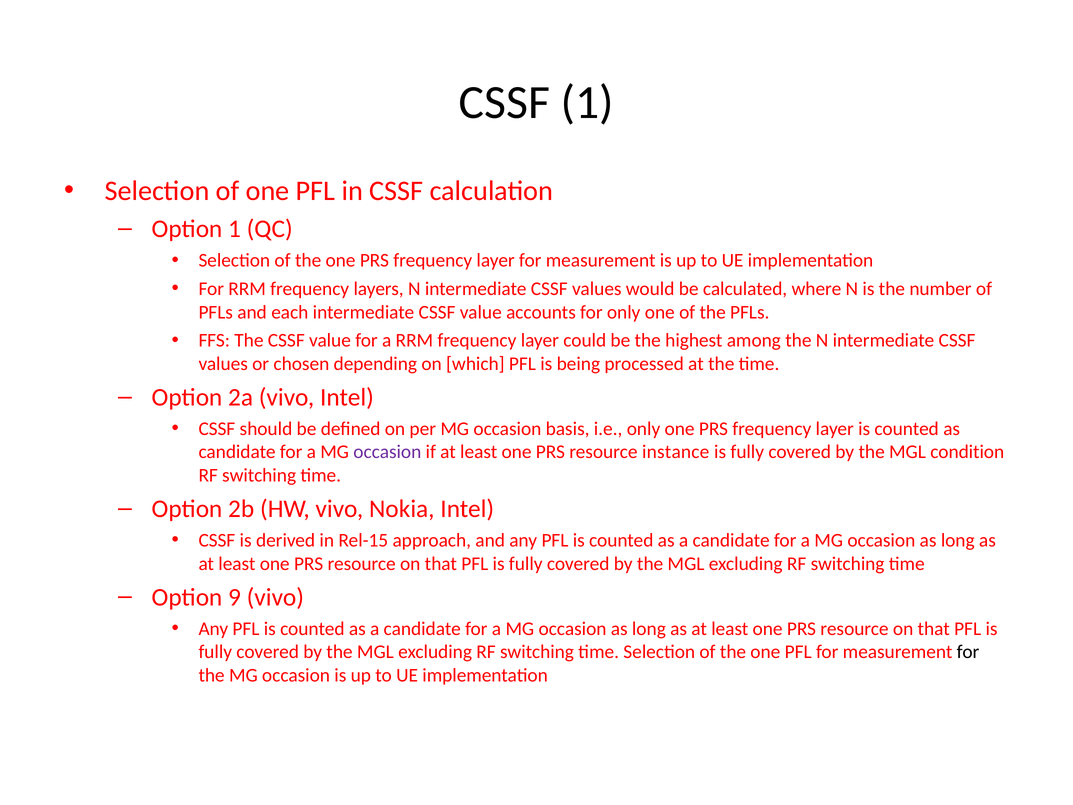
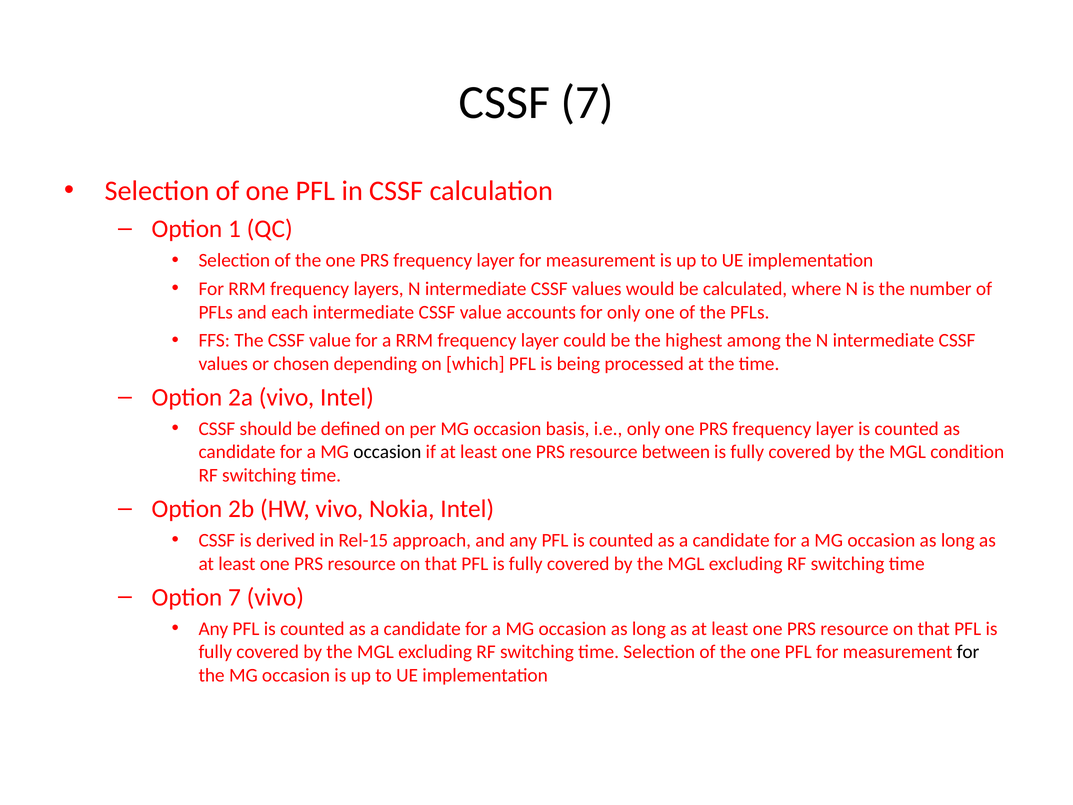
CSSF 1: 1 -> 7
occasion at (387, 452) colour: purple -> black
instance: instance -> between
Option 9: 9 -> 7
